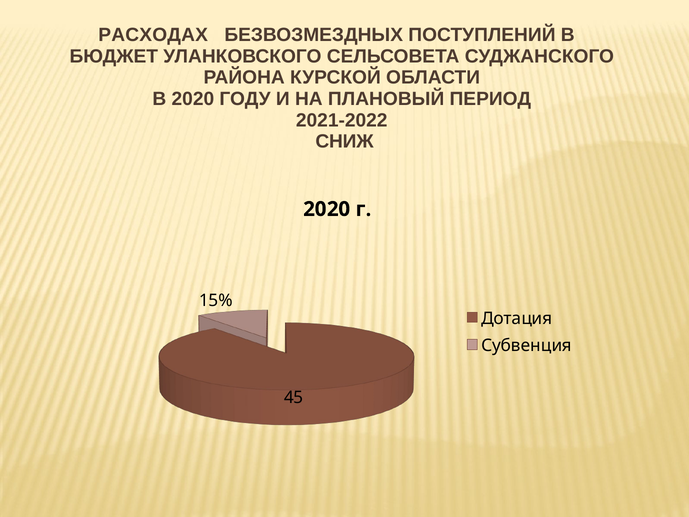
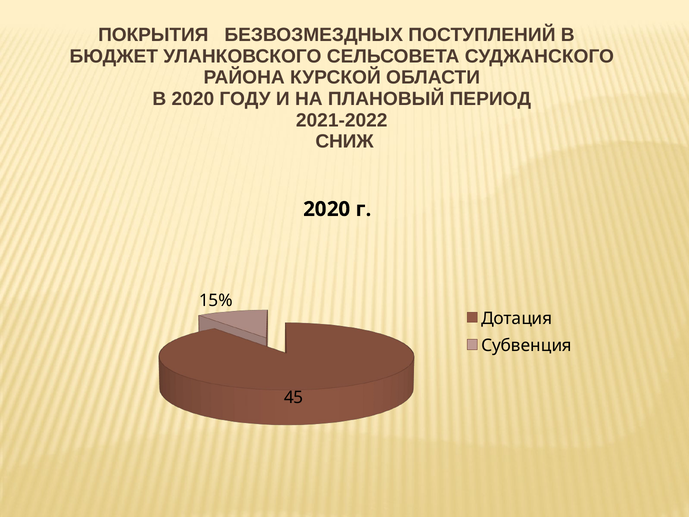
РАСХОДАХ: РАСХОДАХ -> ПОКРЫТИЯ
